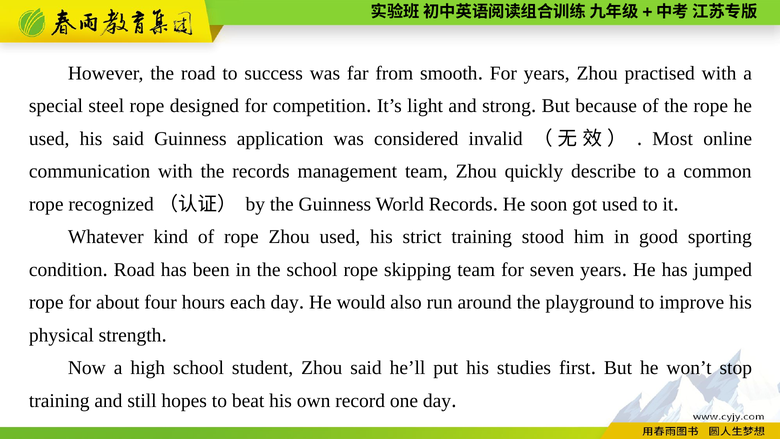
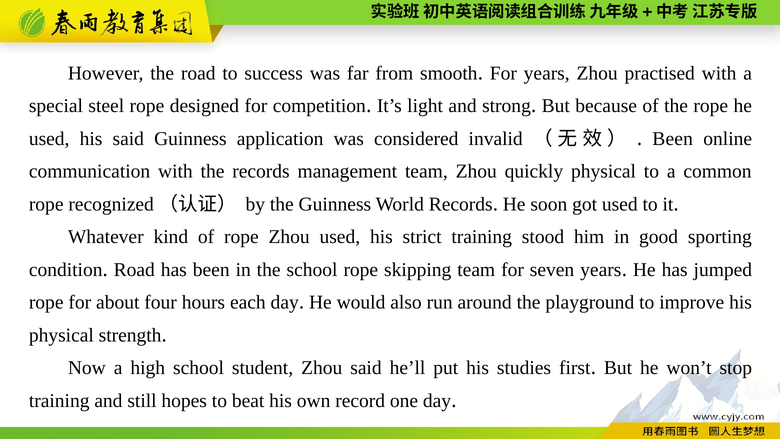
Most at (673, 139): Most -> Been
quickly describe: describe -> physical
